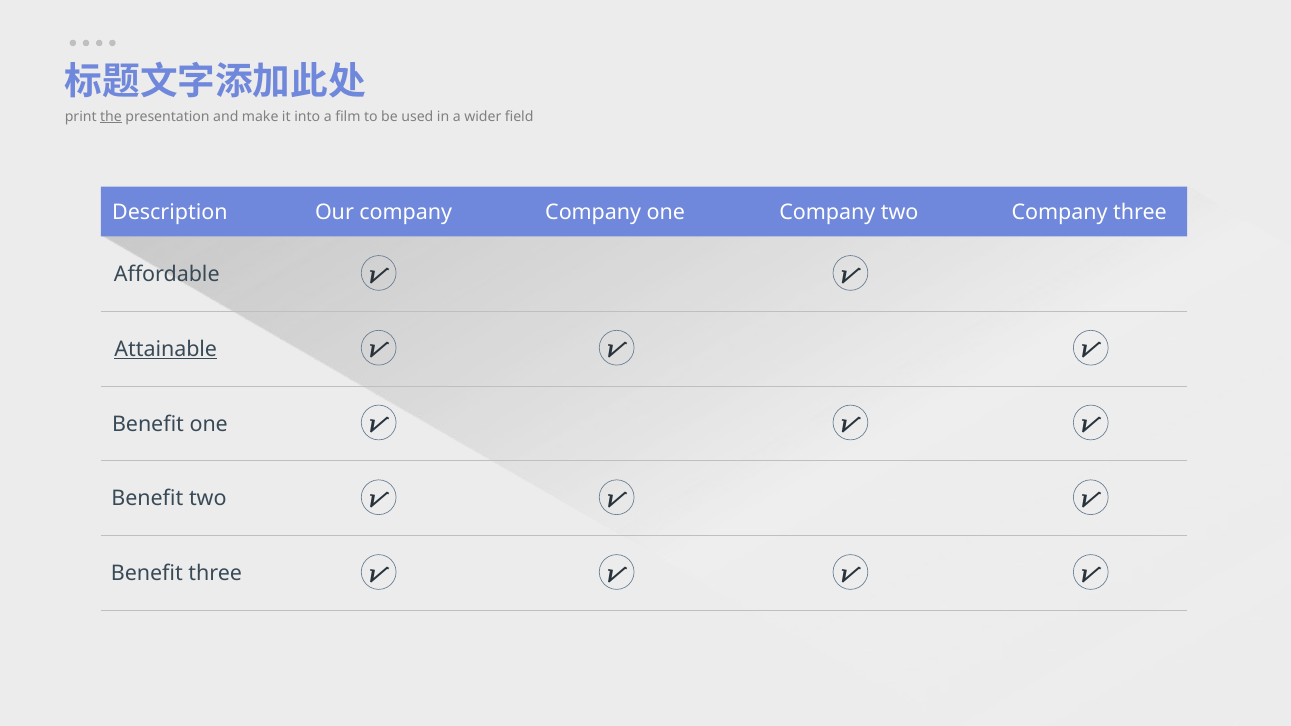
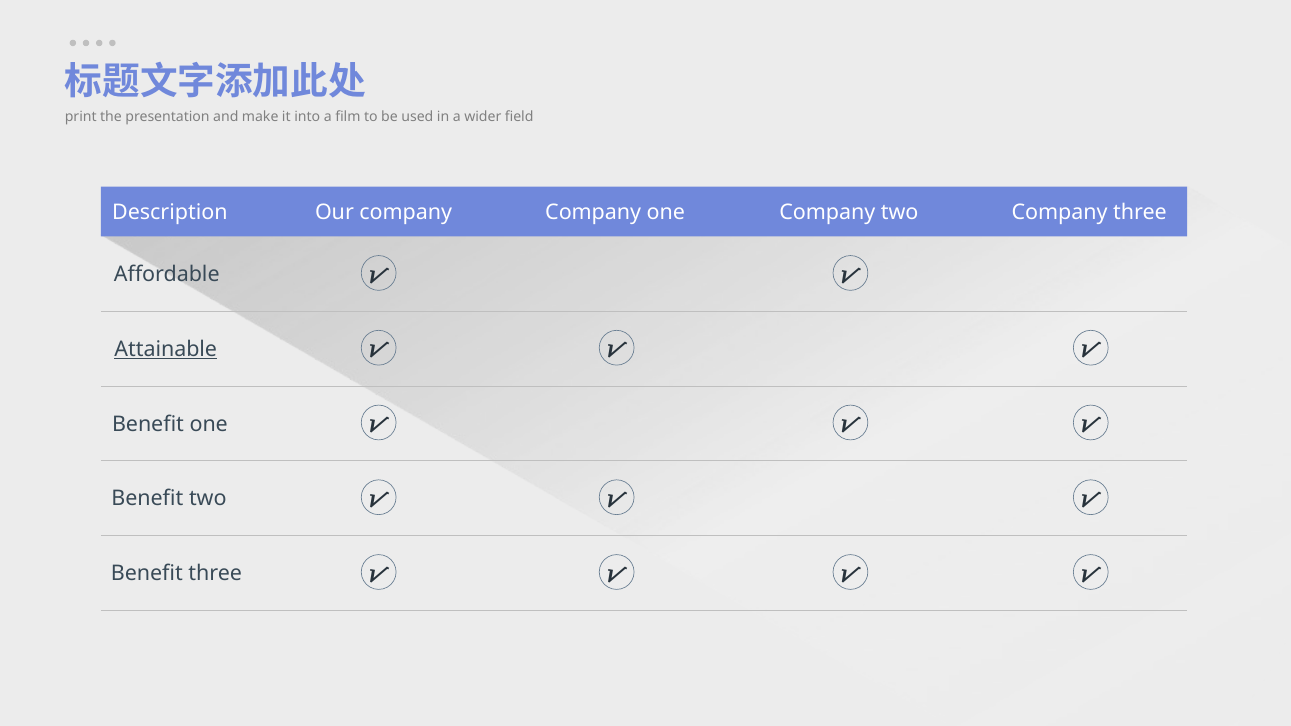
the underline: present -> none
